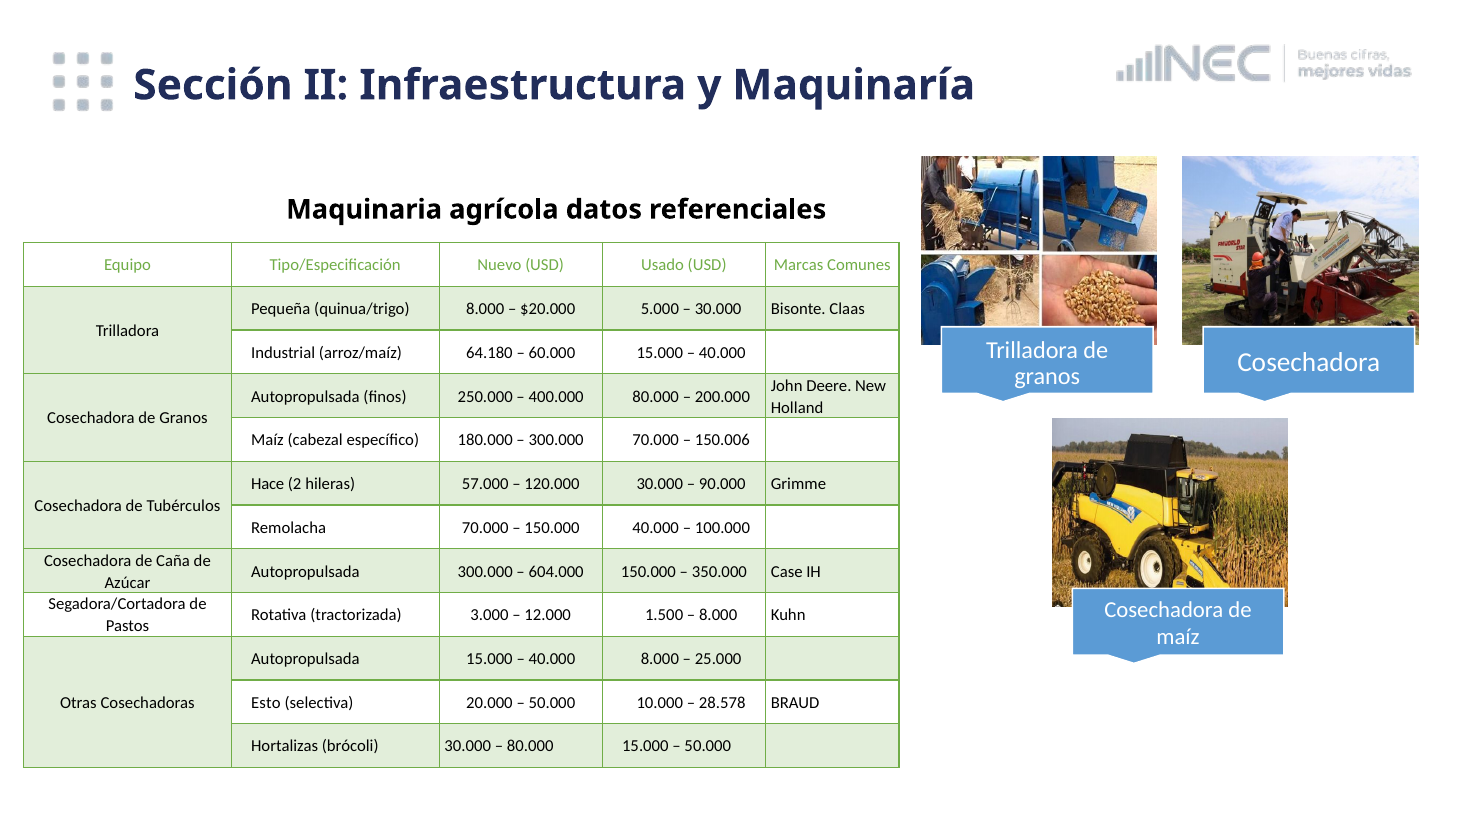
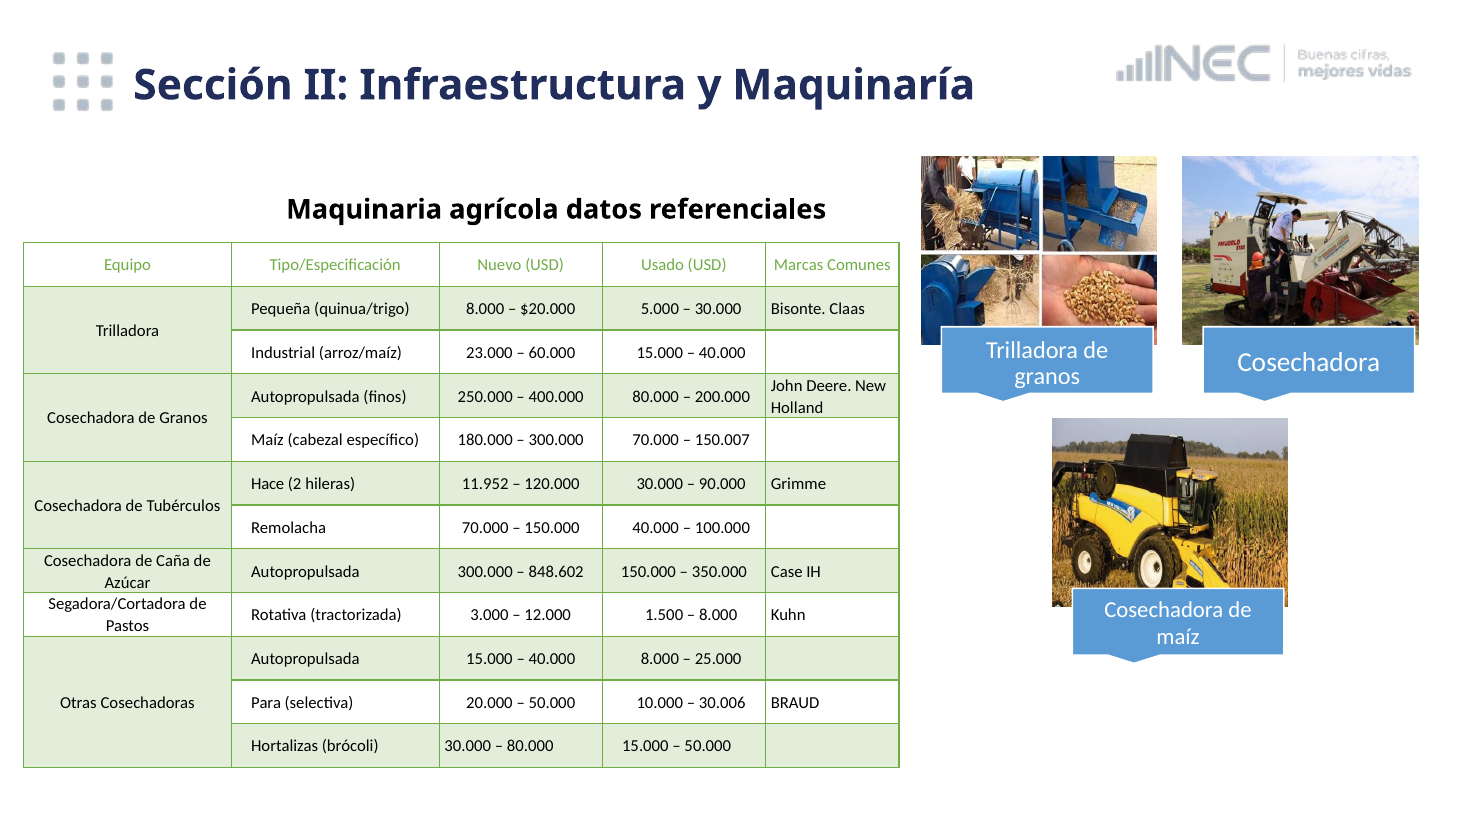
64.180: 64.180 -> 23.000
150.006: 150.006 -> 150.007
57.000: 57.000 -> 11.952
604.000: 604.000 -> 848.602
Esto: Esto -> Para
28.578: 28.578 -> 30.006
